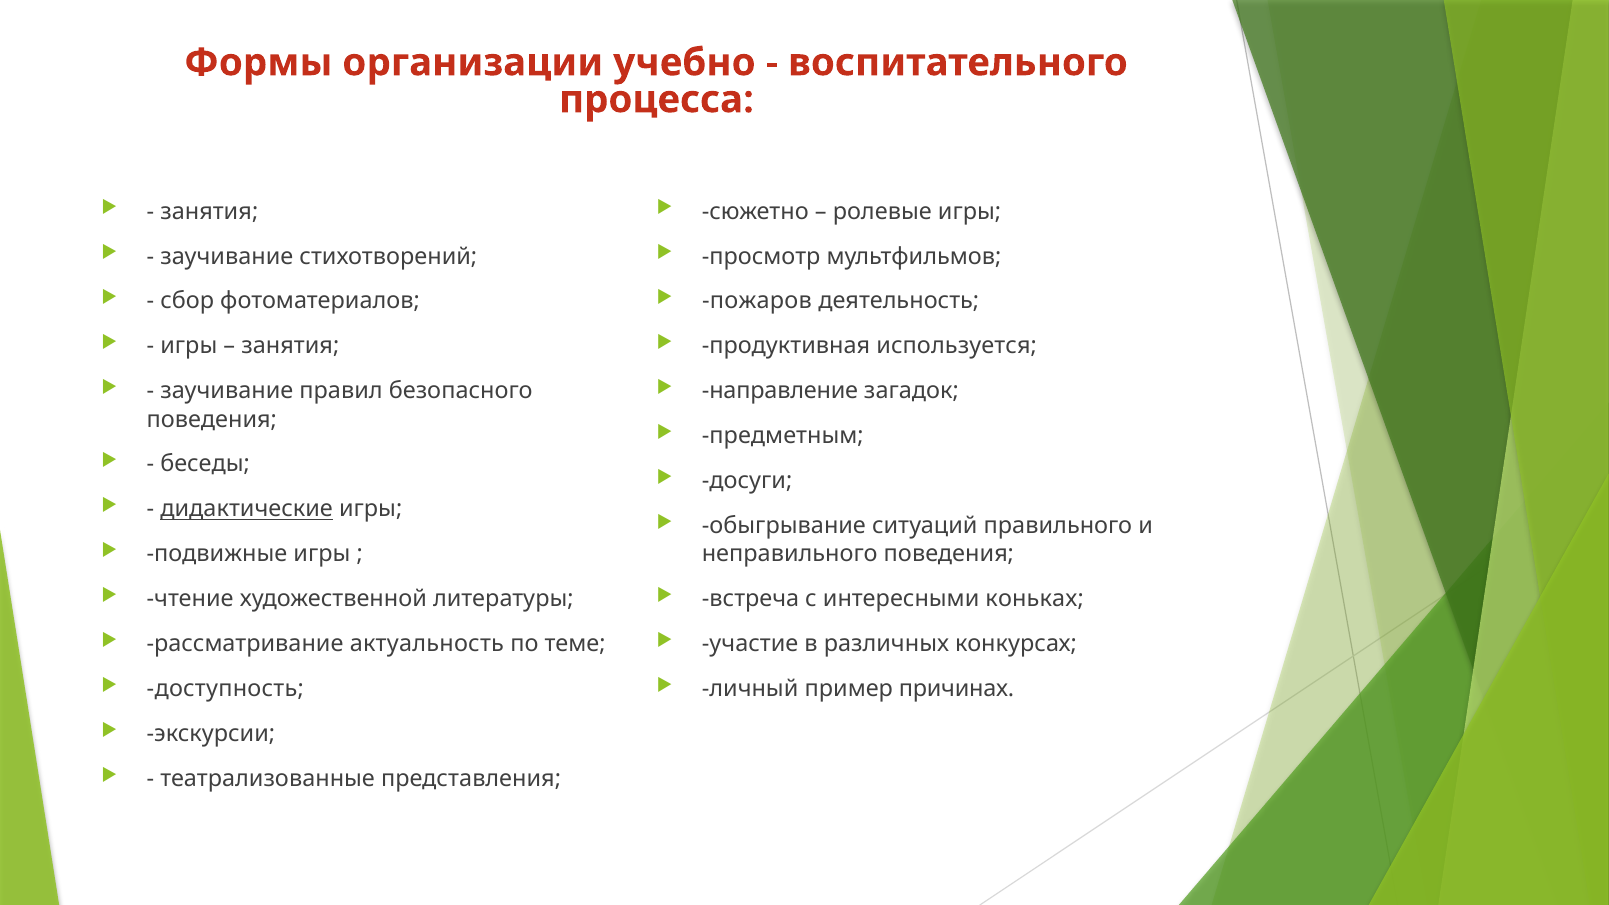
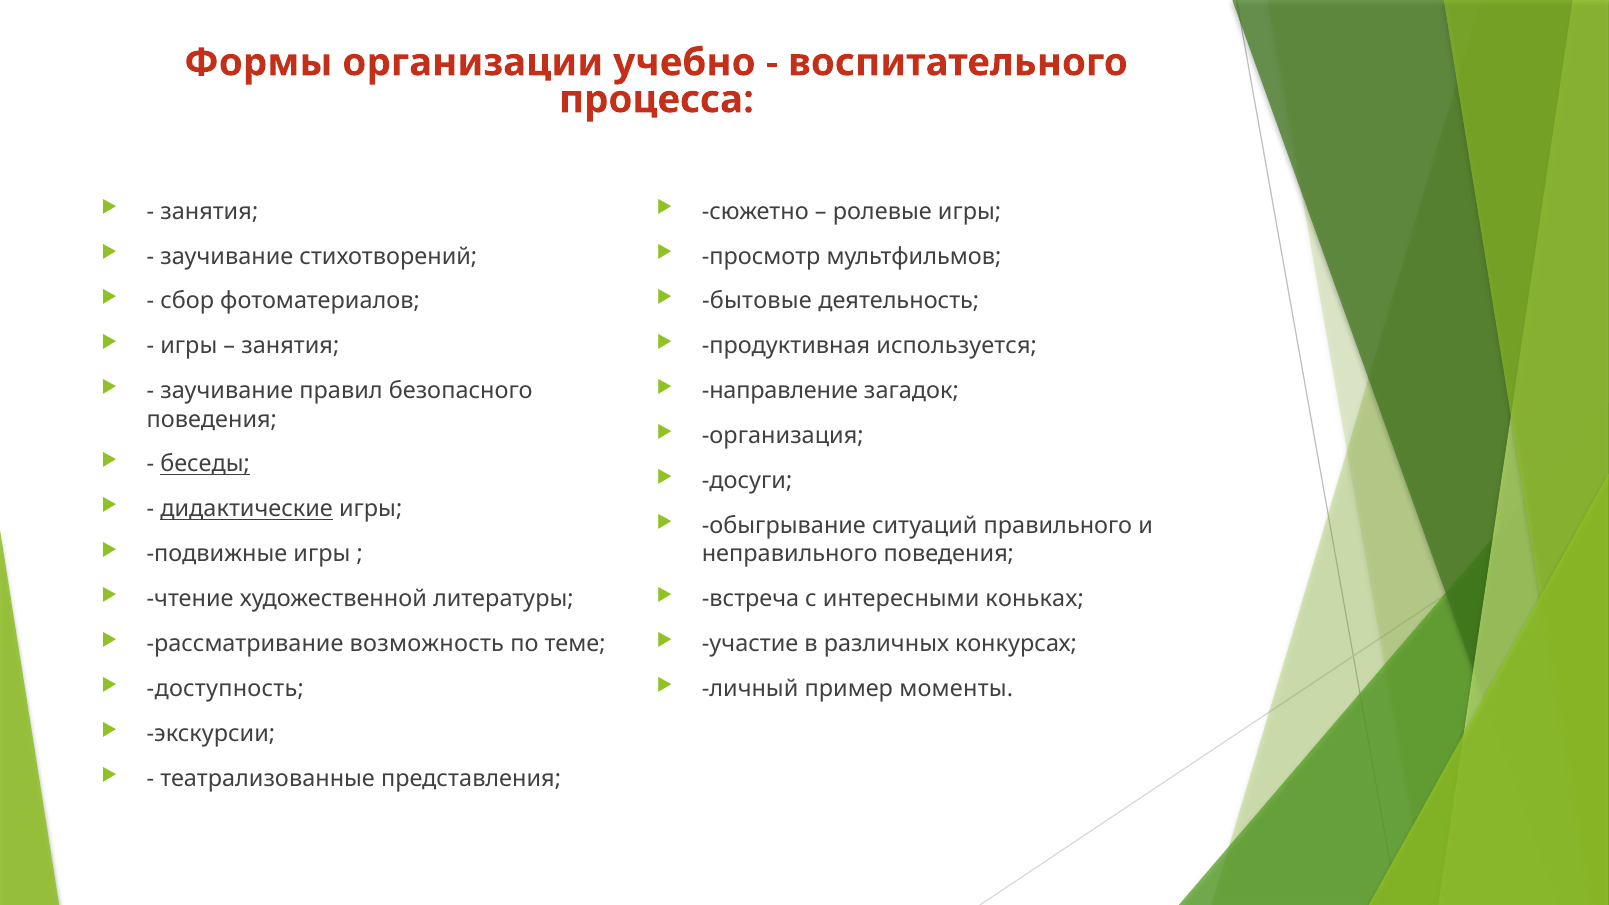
пожаров: пожаров -> бытовые
предметным: предметным -> организация
беседы underline: none -> present
актуальность: актуальность -> возможность
причинах: причинах -> моменты
